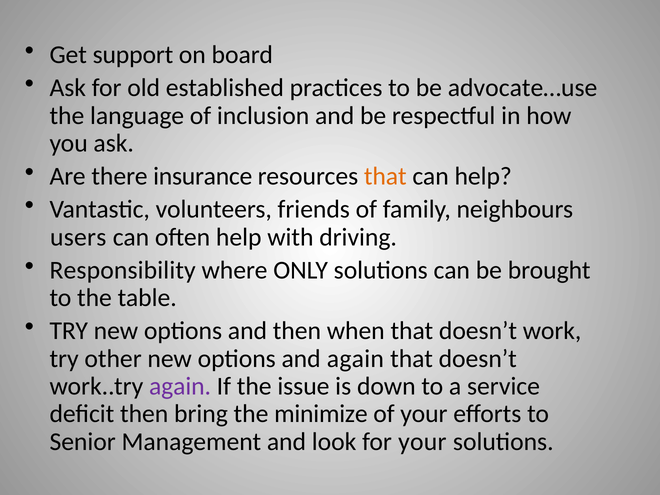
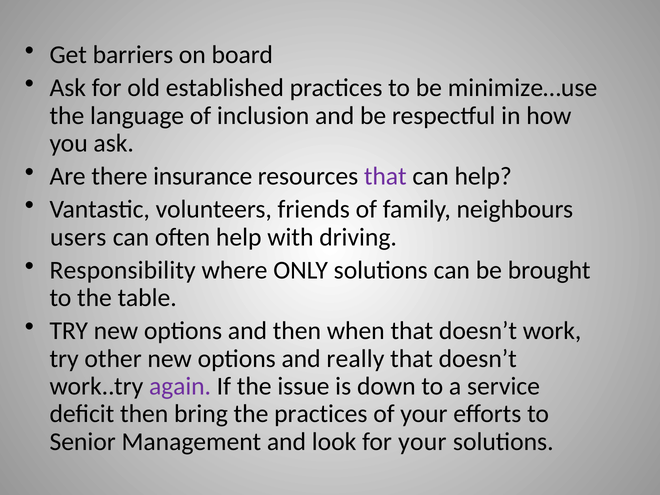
support: support -> barriers
advocate…use: advocate…use -> minimize…use
that at (385, 176) colour: orange -> purple
and again: again -> really
the minimize: minimize -> practices
